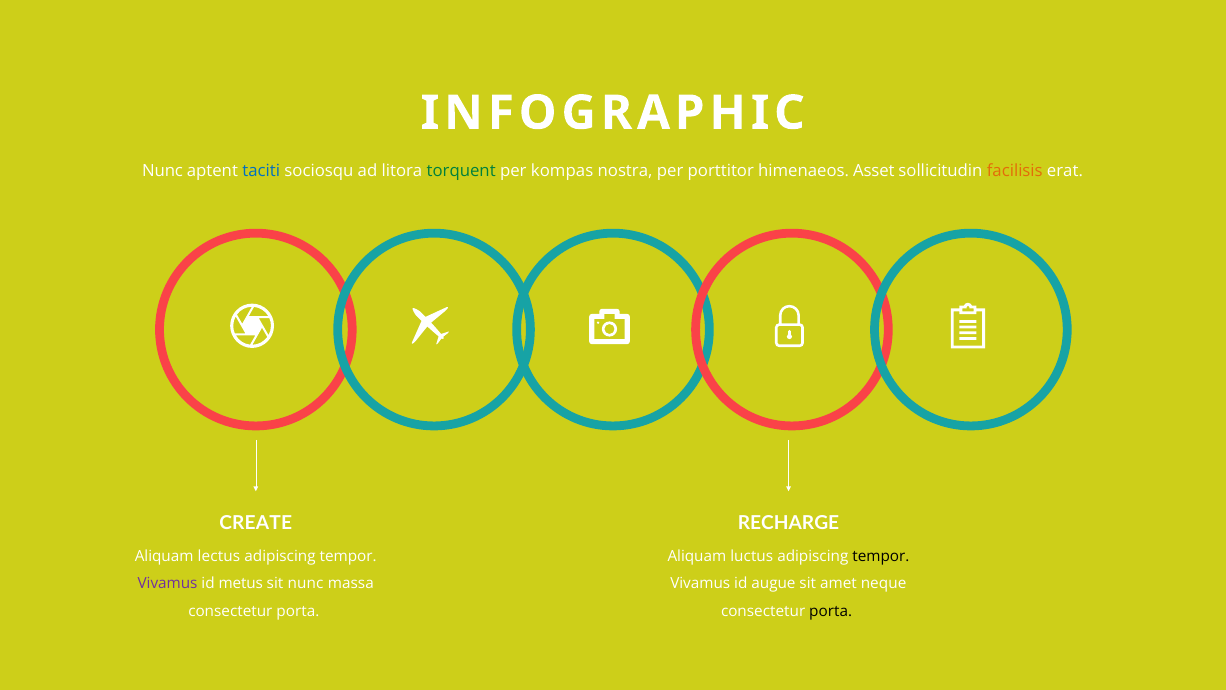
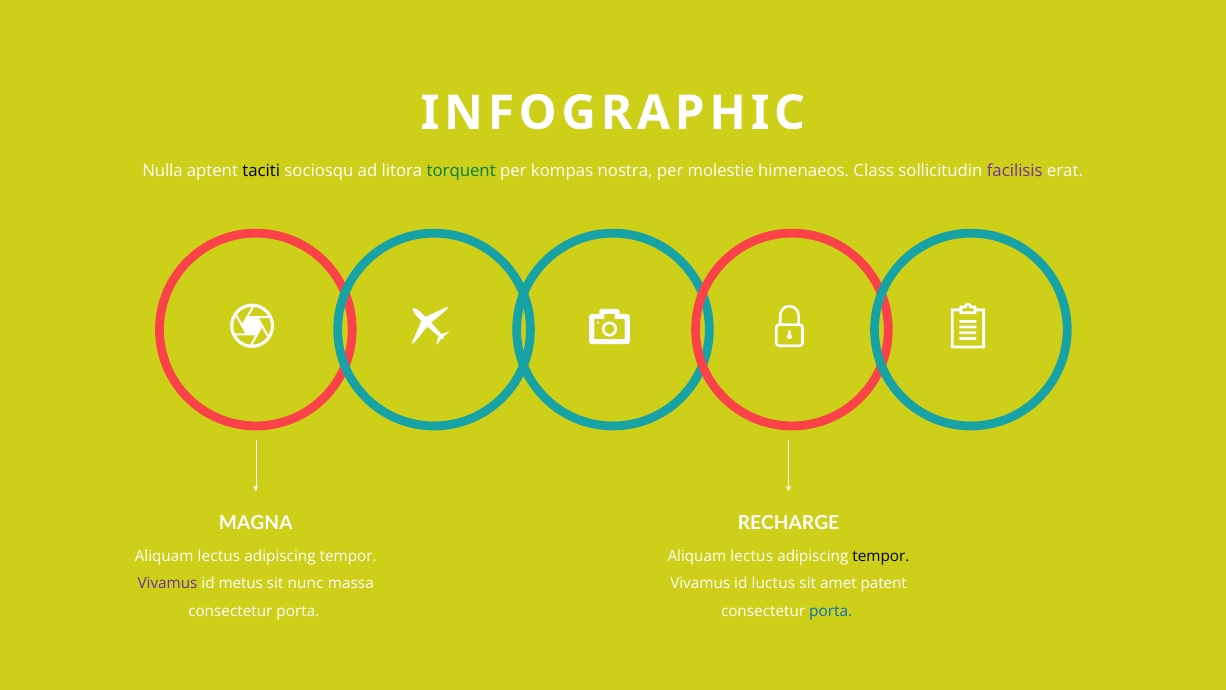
Nunc at (163, 170): Nunc -> Nulla
taciti colour: blue -> black
porttitor: porttitor -> molestie
Asset: Asset -> Class
facilisis colour: orange -> purple
CREATE: CREATE -> MAGNA
luctus at (752, 556): luctus -> lectus
augue: augue -> luctus
neque: neque -> patent
porta at (831, 611) colour: black -> blue
